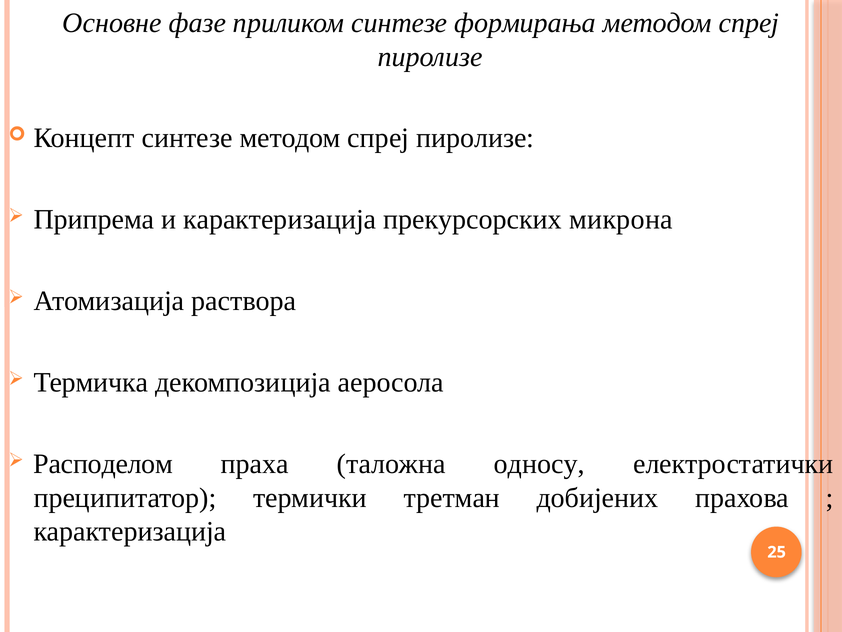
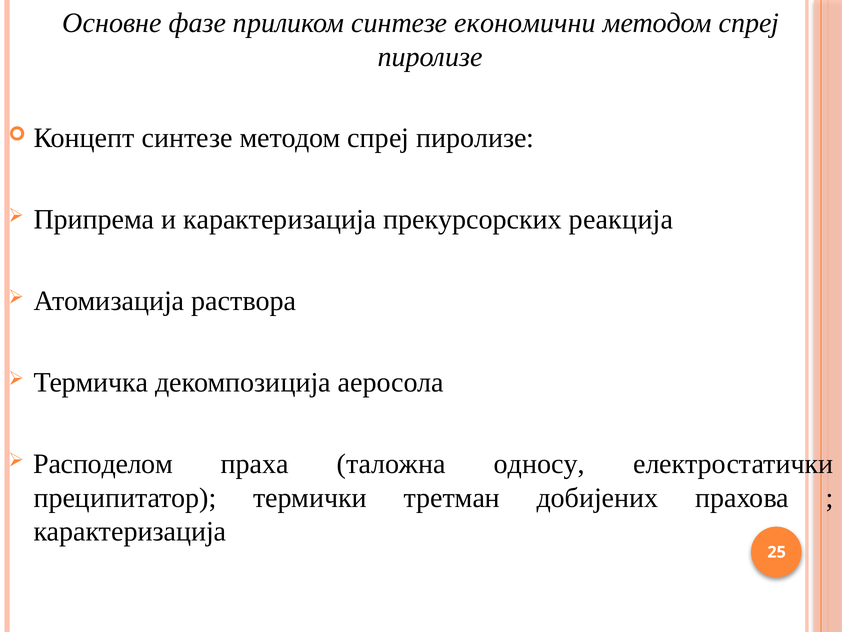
формирања: формирања -> економични
микрона: микрона -> реакција
